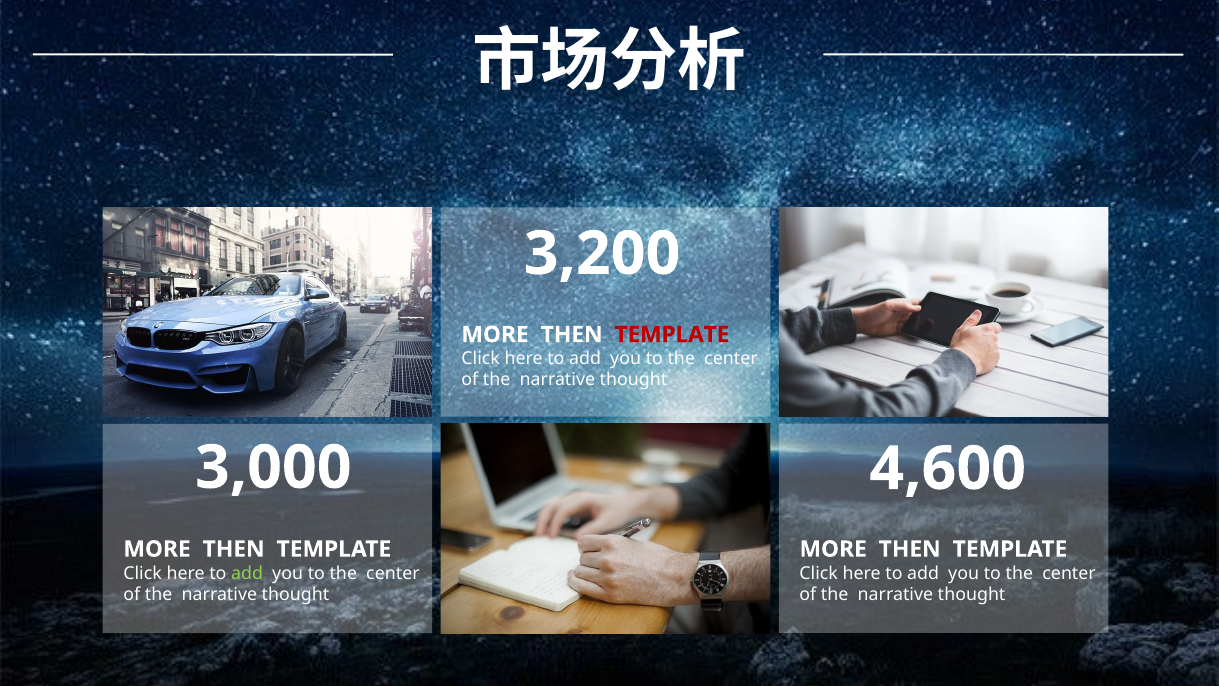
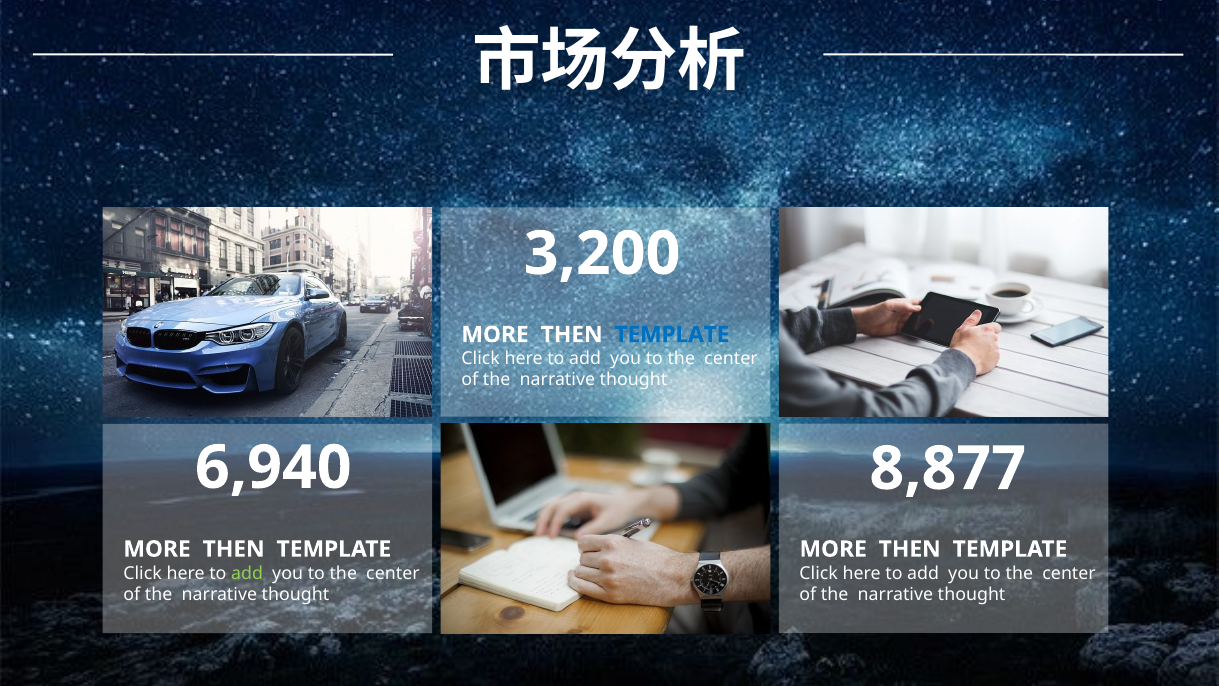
TEMPLATE at (672, 334) colour: red -> blue
3,000: 3,000 -> 6,940
4,600: 4,600 -> 8,877
